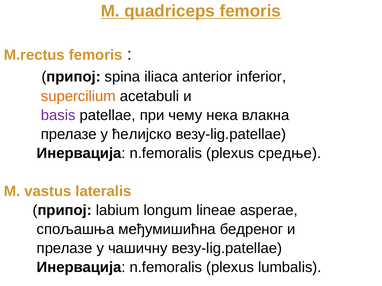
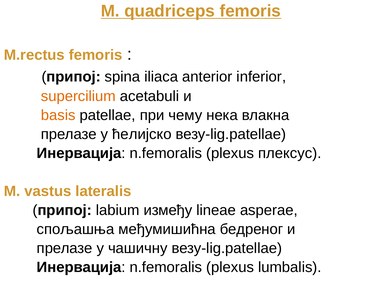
basis colour: purple -> orange
средње: средње -> плексус
longum: longum -> између
